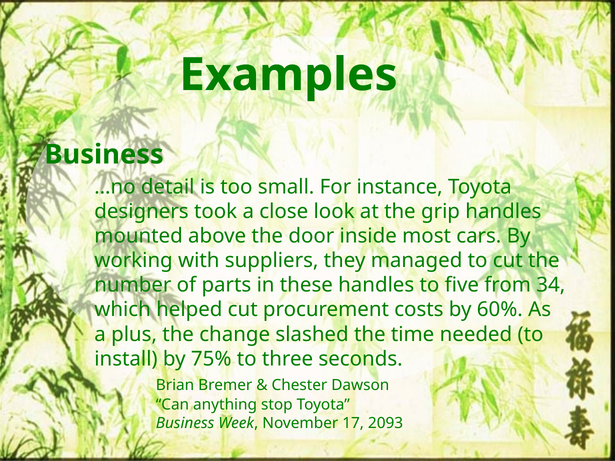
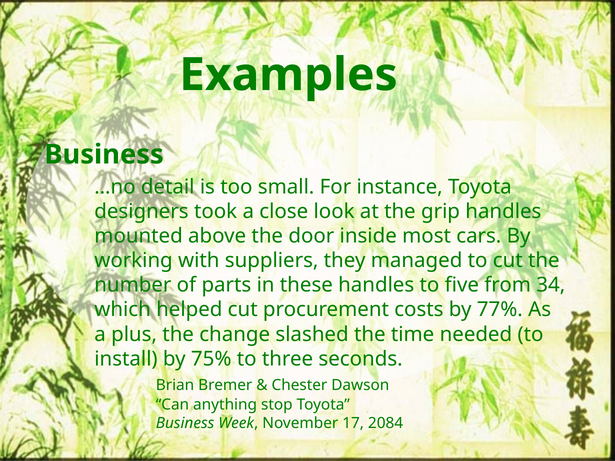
60%: 60% -> 77%
2093: 2093 -> 2084
